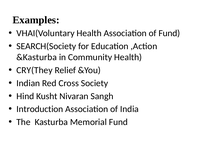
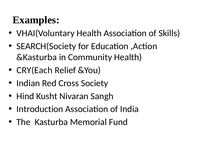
of Fund: Fund -> Skills
CRY(They: CRY(They -> CRY(Each
